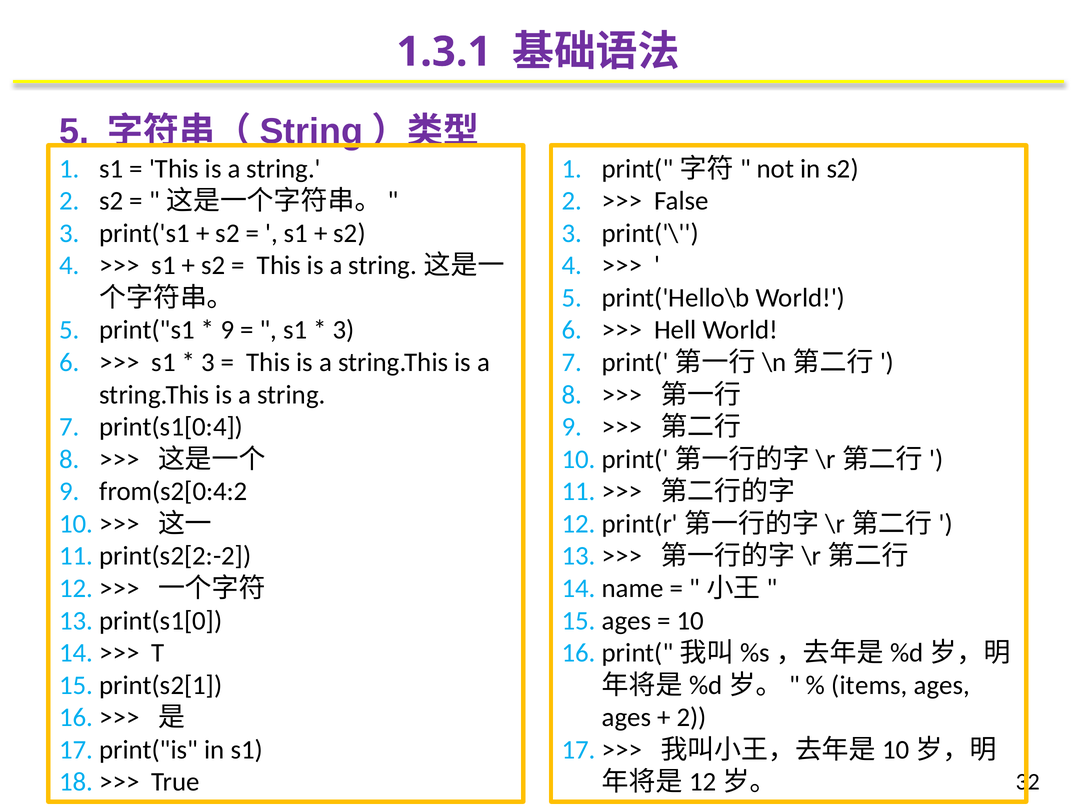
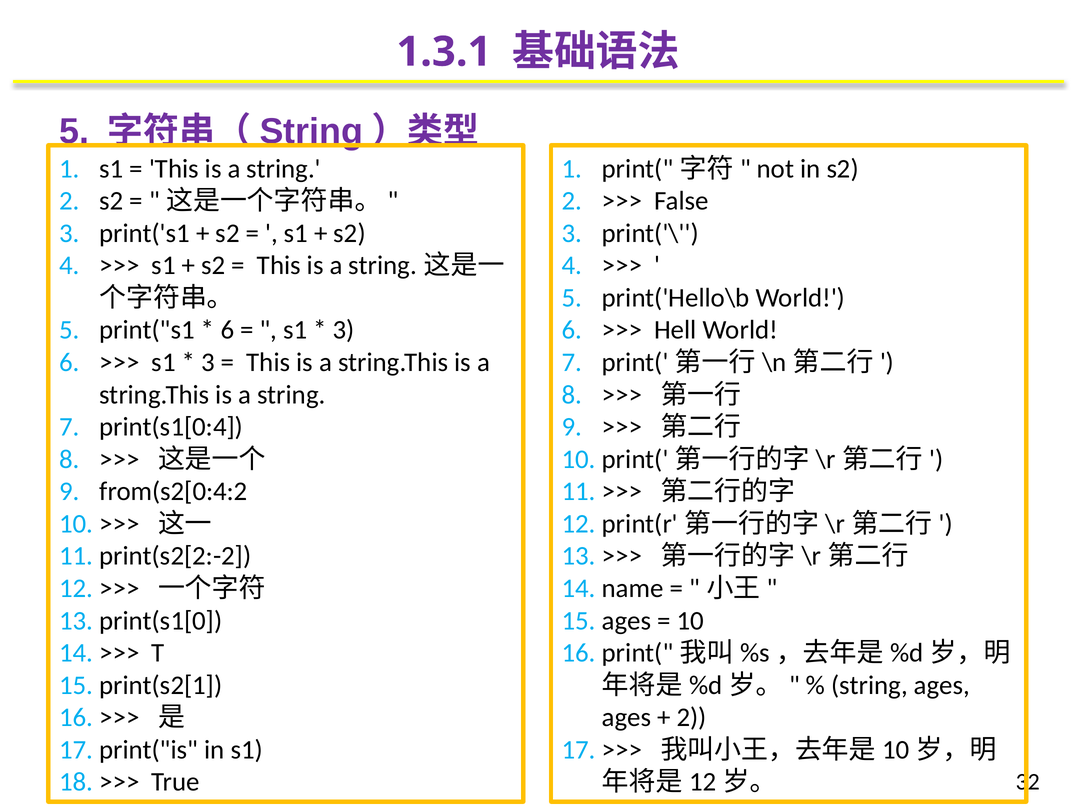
9 at (227, 330): 9 -> 6
items at (869, 685): items -> string
